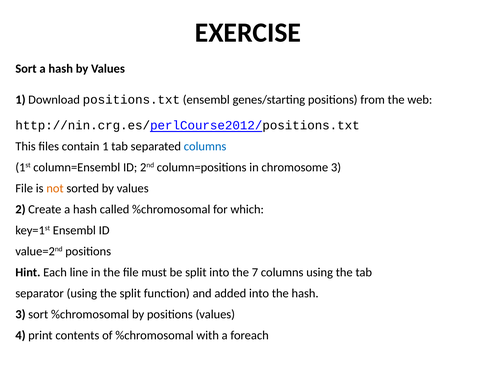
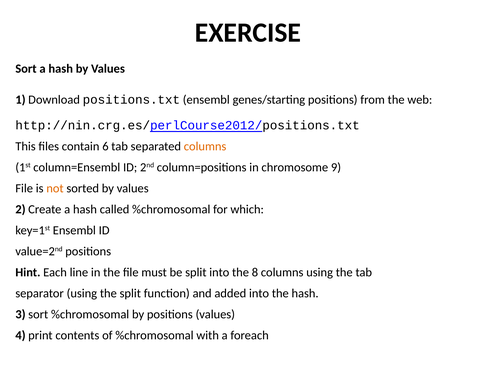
contain 1: 1 -> 6
columns at (205, 146) colour: blue -> orange
chromosome 3: 3 -> 9
7: 7 -> 8
